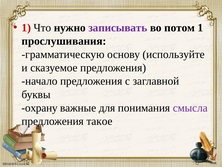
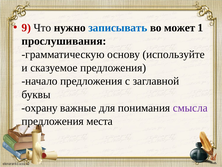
1 at (26, 28): 1 -> 9
записывать colour: purple -> blue
потом: потом -> может
такое: такое -> места
